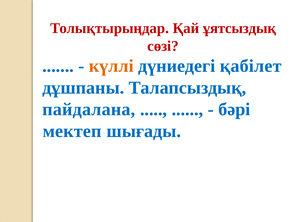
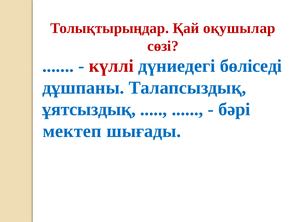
ұятсыздық: ұятсыздық -> оқушылар
күллі colour: orange -> red
қабілет: қабілет -> бөліседі
пайдалана: пайдалана -> ұятсыздық
